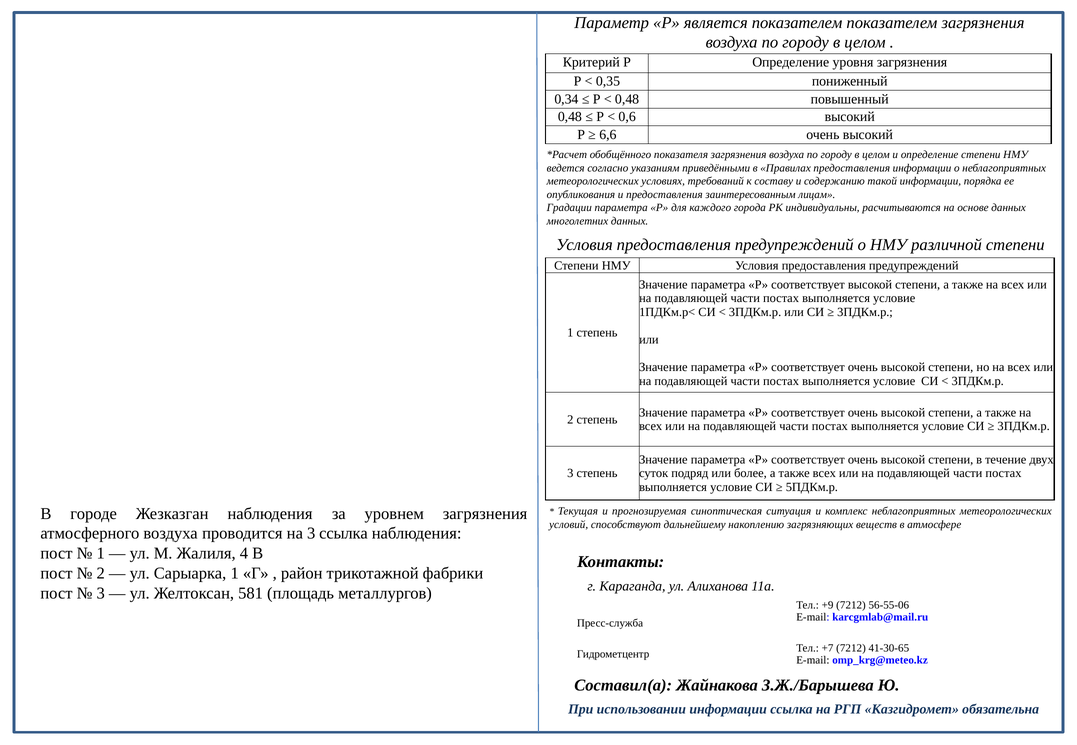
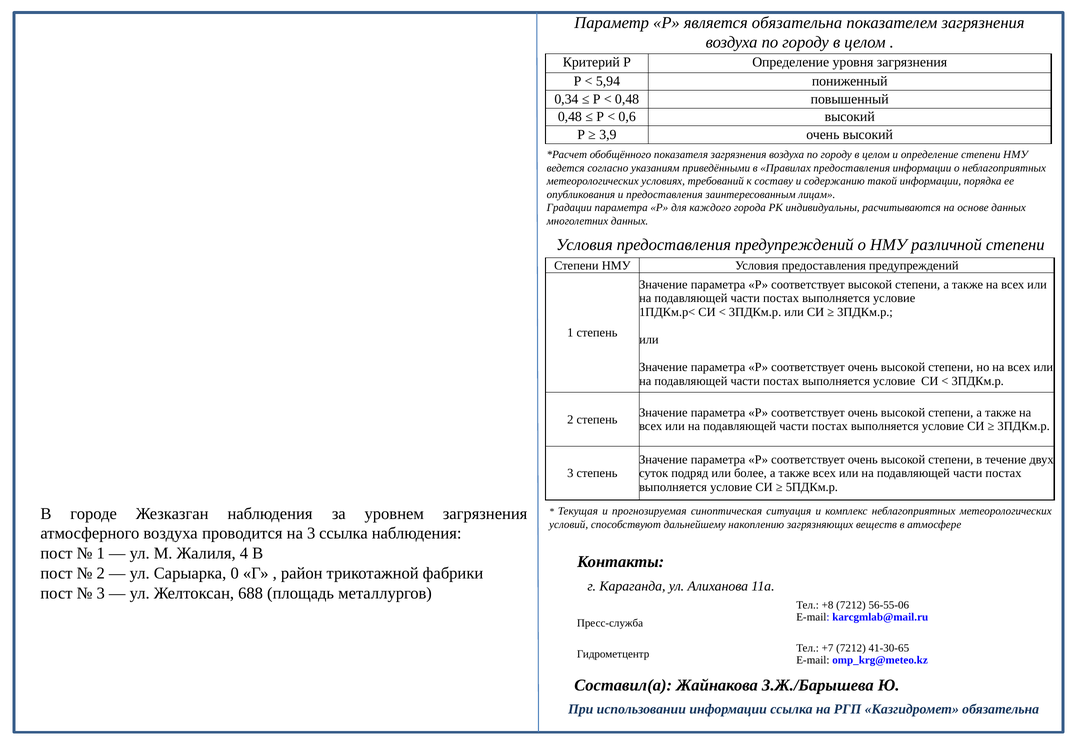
является показателем: показателем -> обязательна
0,35: 0,35 -> 5,94
6,6: 6,6 -> 3,9
Сарыарка 1: 1 -> 0
581: 581 -> 688
+9: +9 -> +8
